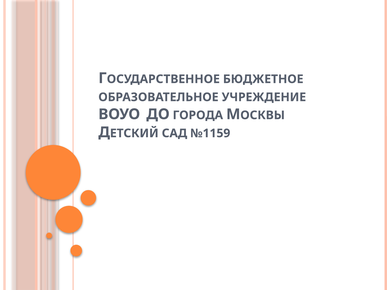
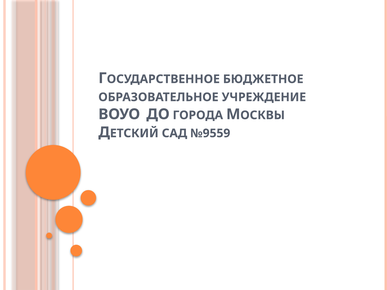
№1159: №1159 -> №9559
